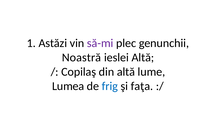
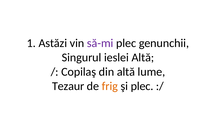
Noastră: Noastră -> Singurul
Lumea: Lumea -> Tezaur
frig colour: blue -> orange
şi faţa: faţa -> plec
